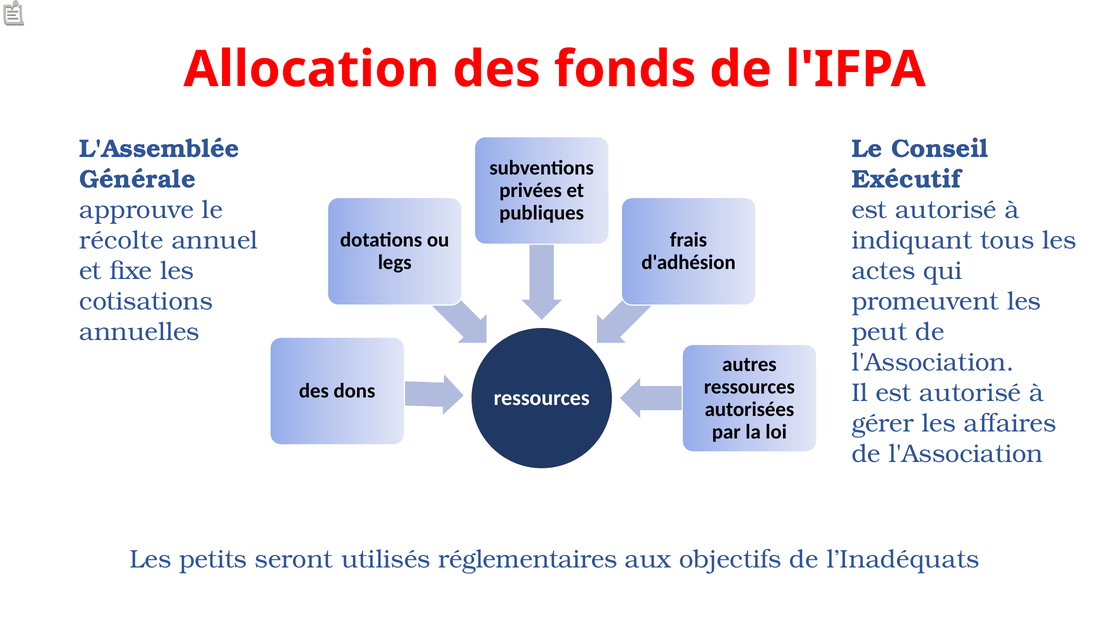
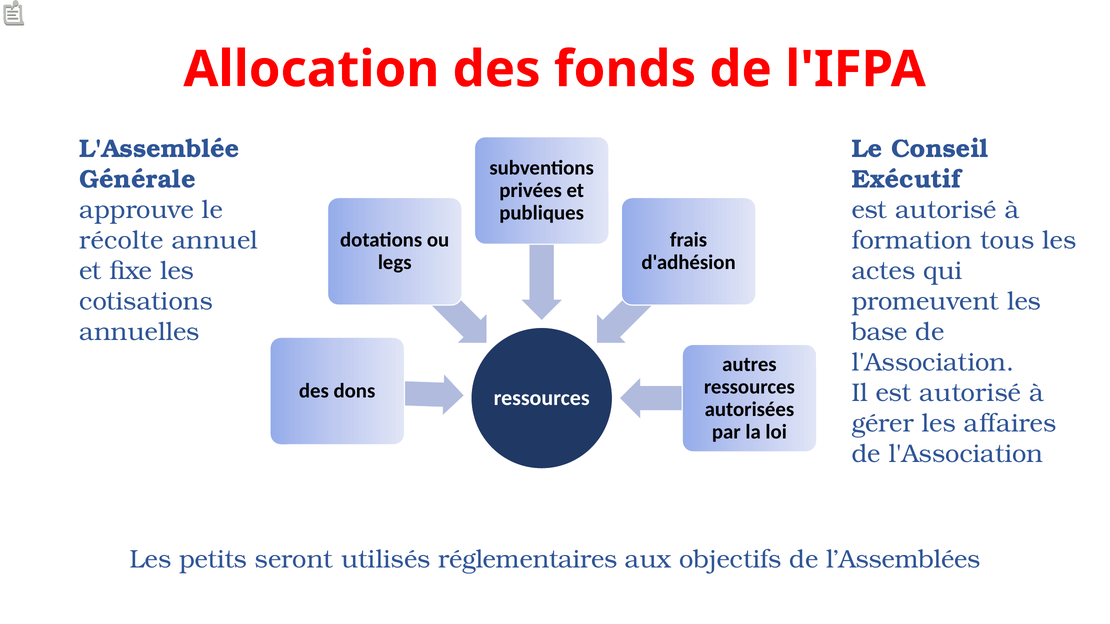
indiquant: indiquant -> formation
peut: peut -> base
l’Inadéquats: l’Inadéquats -> l’Assemblées
